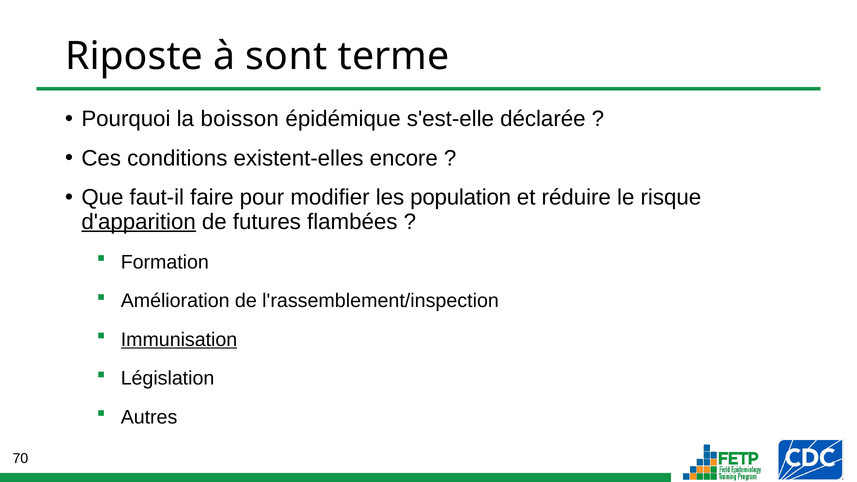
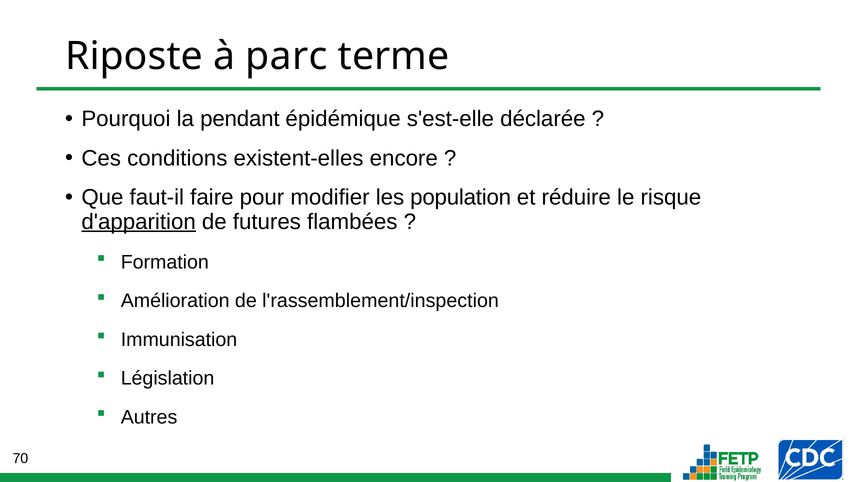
sont: sont -> parc
boisson: boisson -> pendant
Immunisation underline: present -> none
